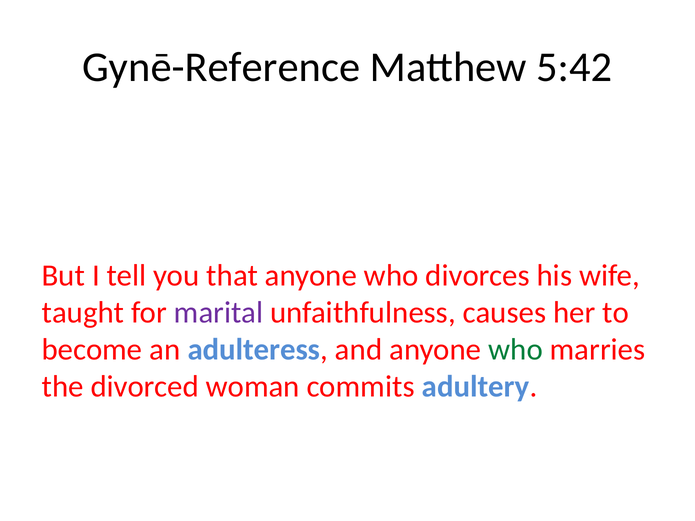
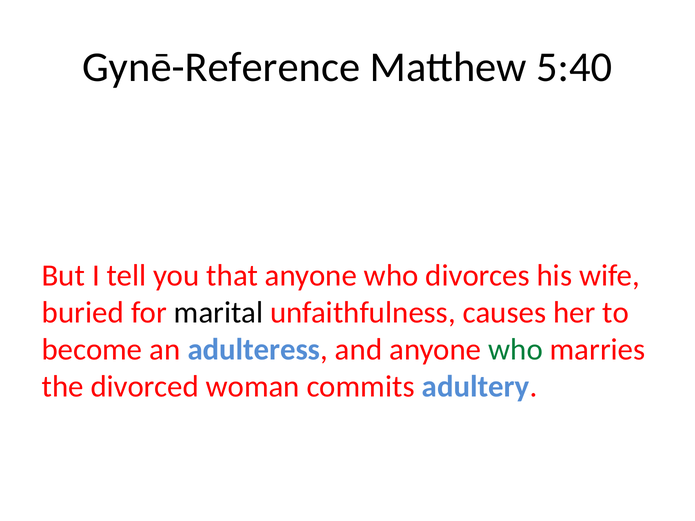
5:42: 5:42 -> 5:40
taught: taught -> buried
marital colour: purple -> black
